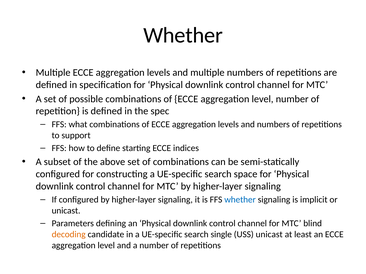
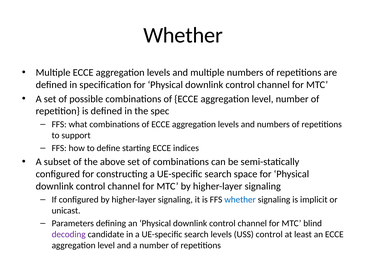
decoding colour: orange -> purple
search single: single -> levels
USS unicast: unicast -> control
